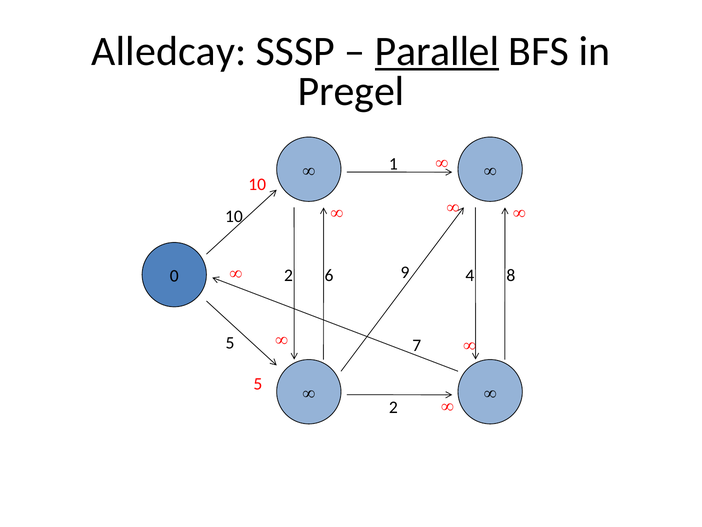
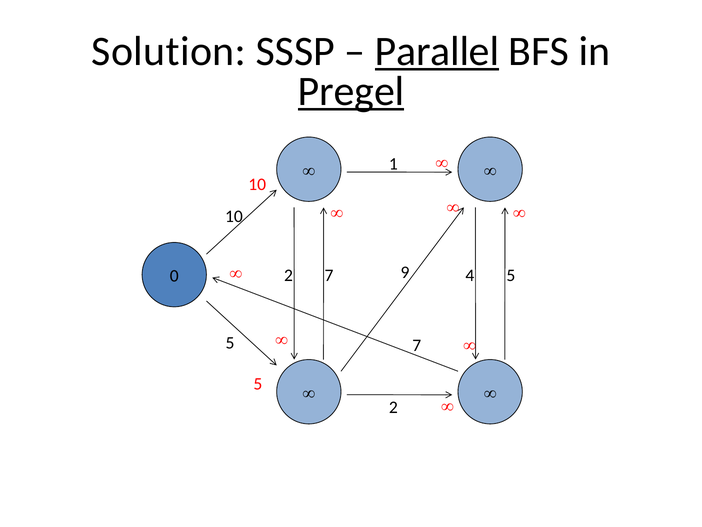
Alledcay: Alledcay -> Solution
Pregel underline: none -> present
2 6: 6 -> 7
4 8: 8 -> 5
